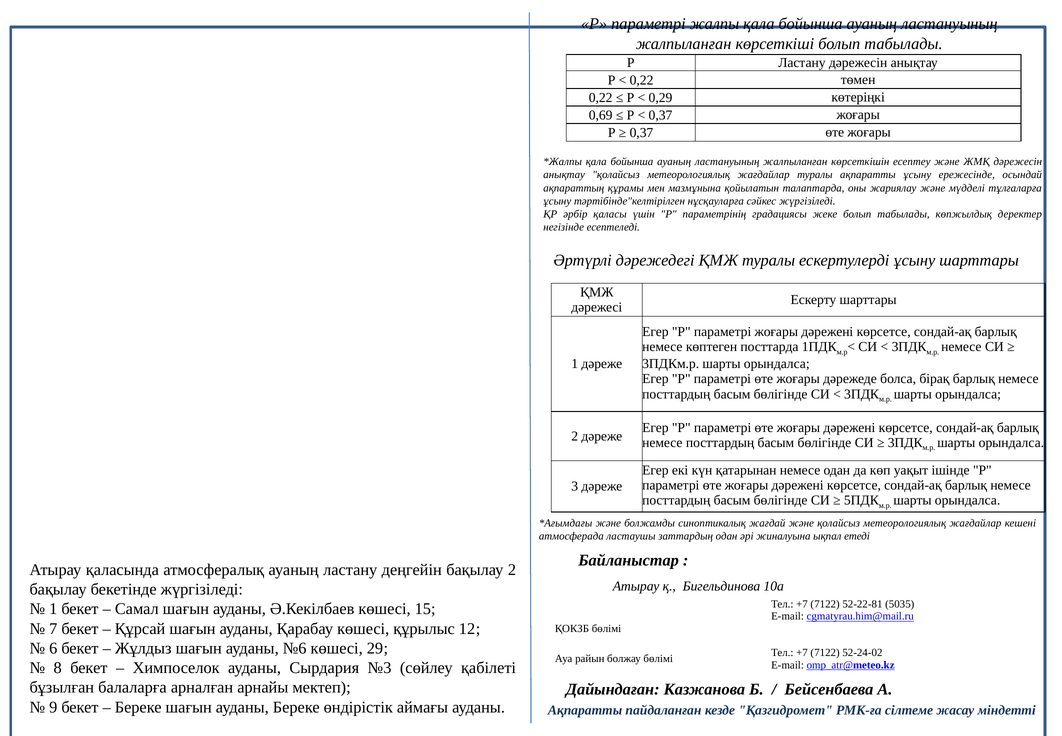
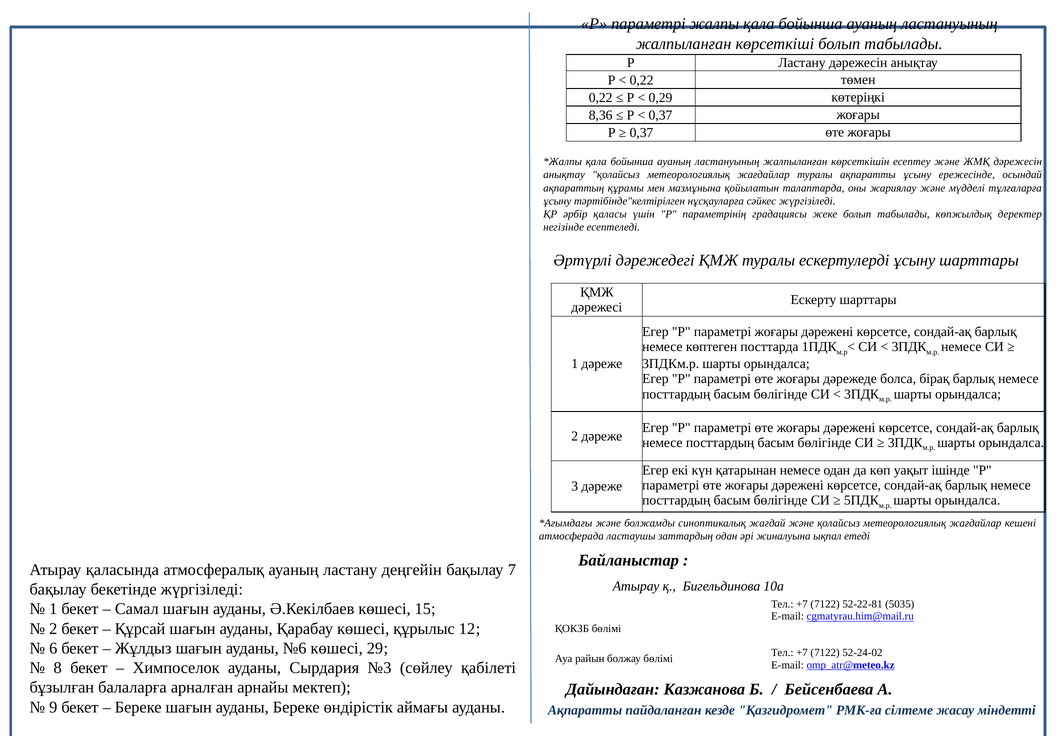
0,69: 0,69 -> 8,36
бақылау 2: 2 -> 7
7 at (53, 628): 7 -> 2
